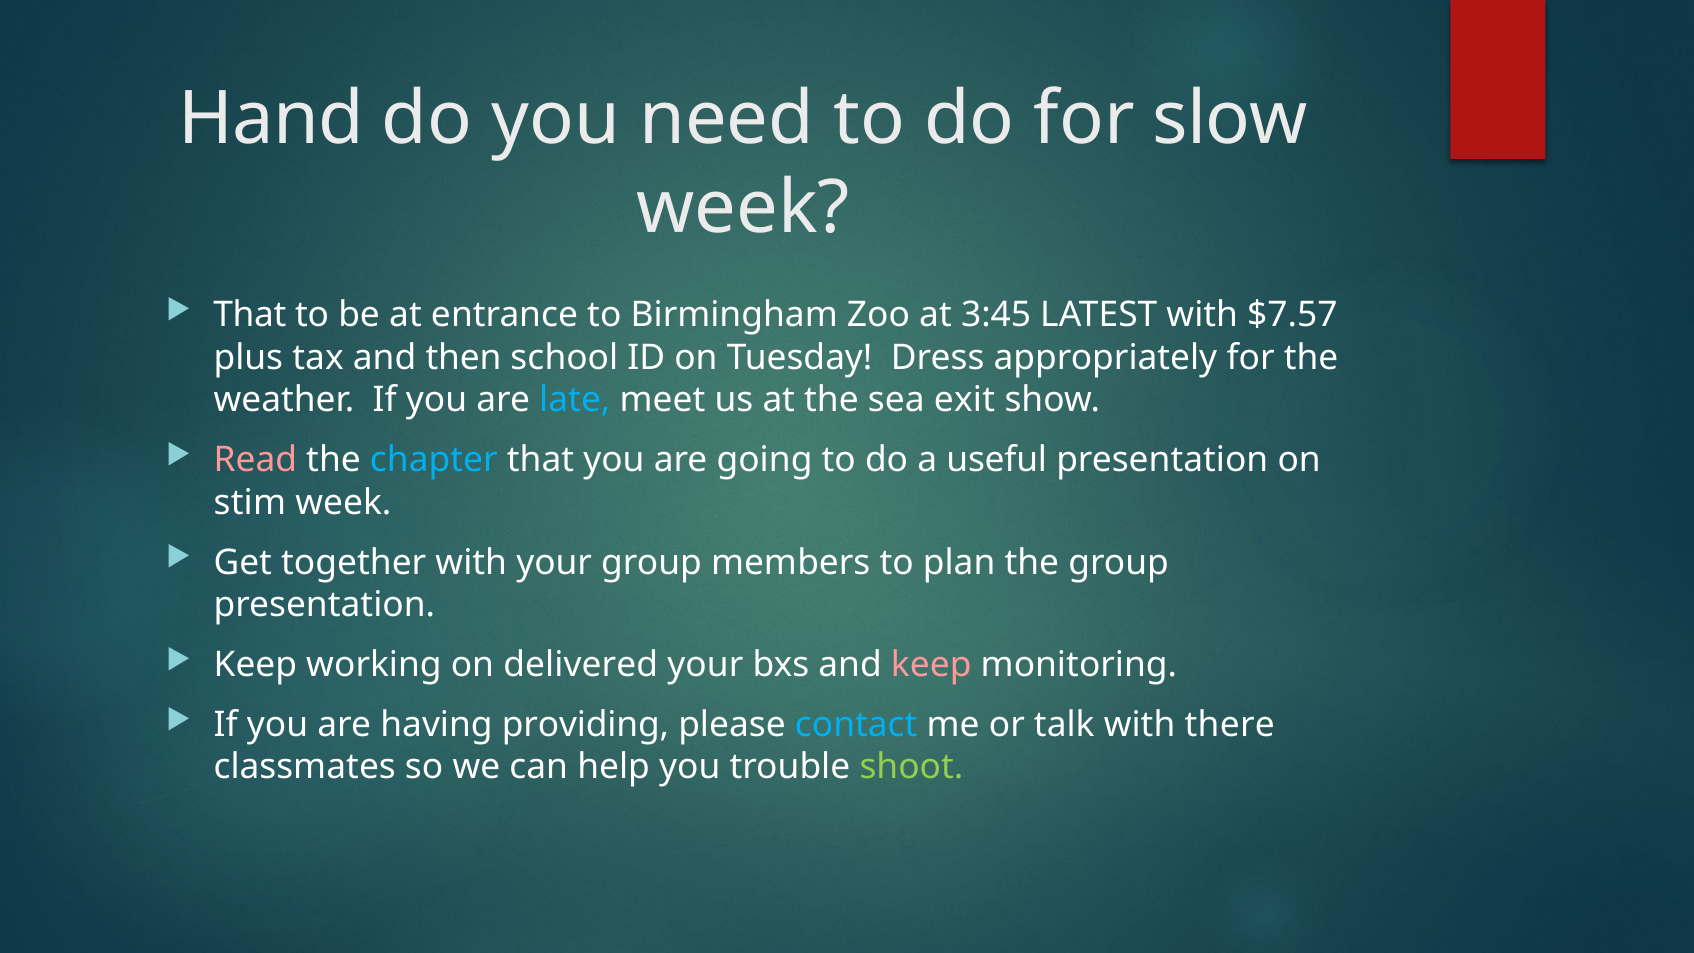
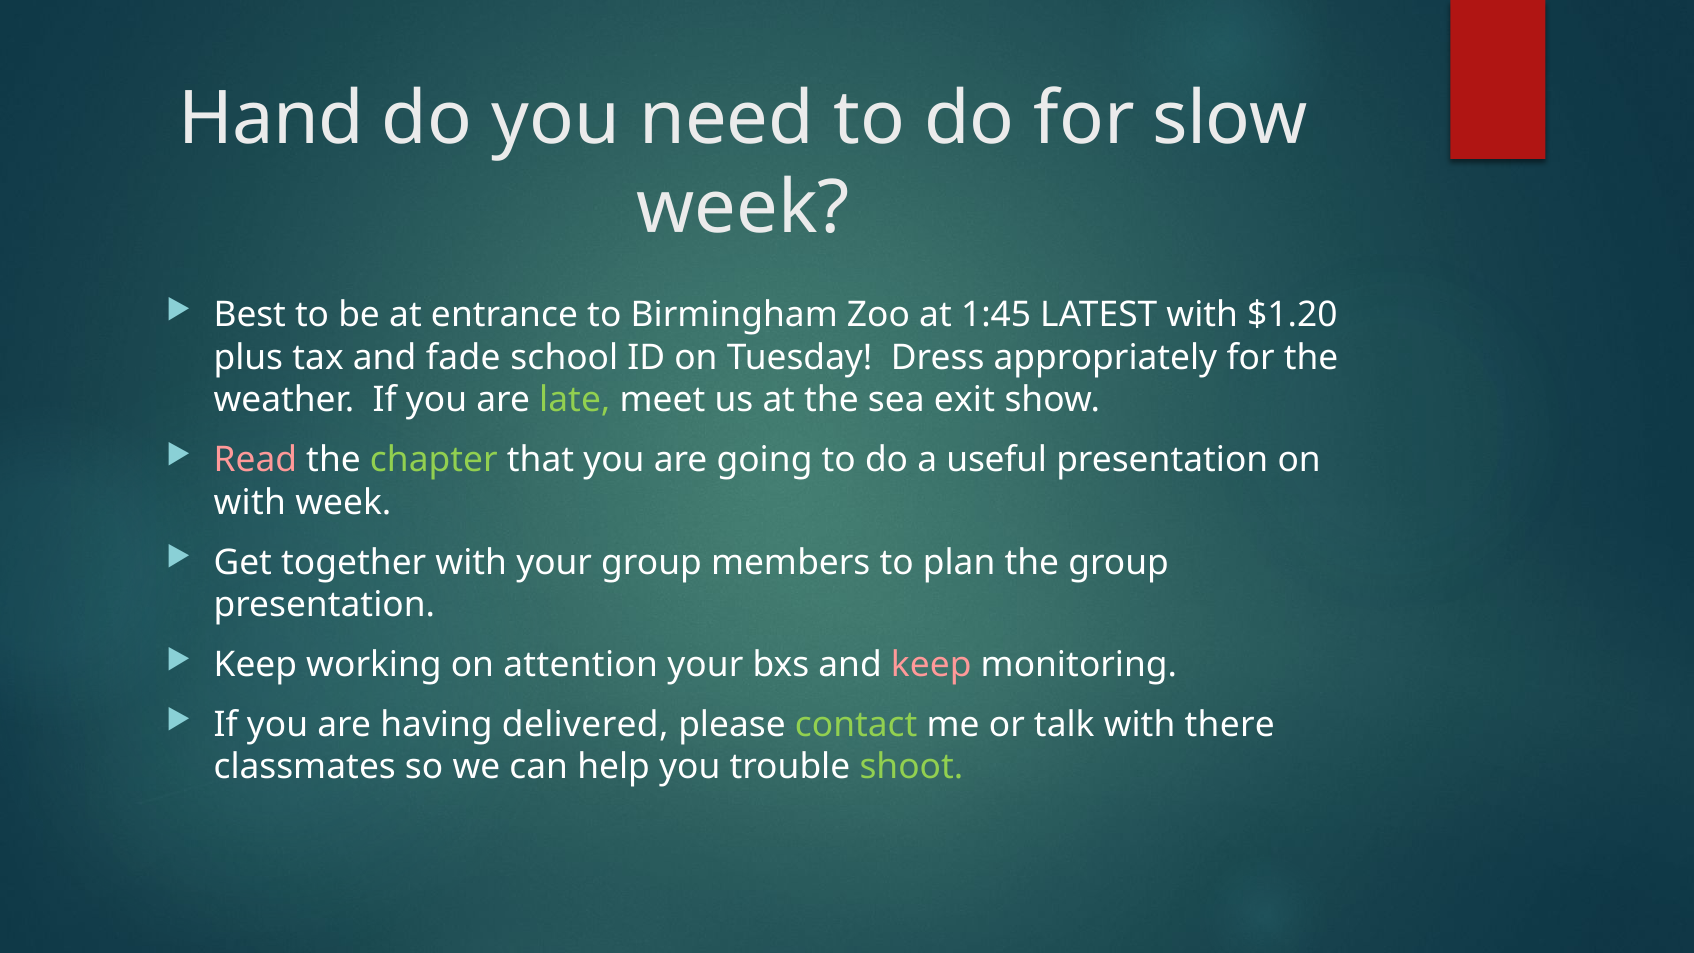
That at (250, 315): That -> Best
3:45: 3:45 -> 1:45
$7.57: $7.57 -> $1.20
then: then -> fade
late colour: light blue -> light green
chapter colour: light blue -> light green
stim at (250, 502): stim -> with
delivered: delivered -> attention
providing: providing -> delivered
contact colour: light blue -> light green
